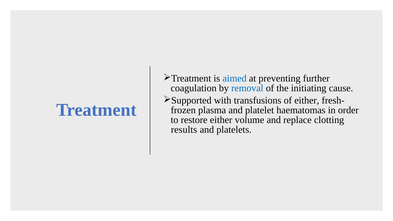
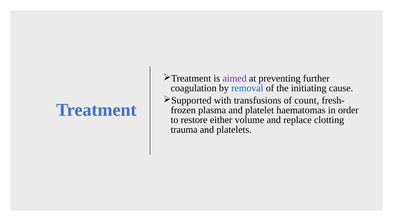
aimed colour: blue -> purple
of either: either -> count
results: results -> trauma
